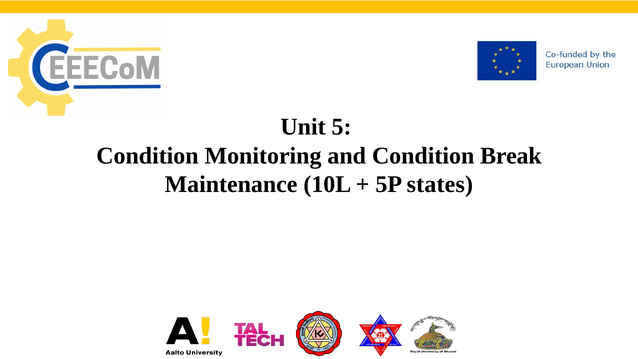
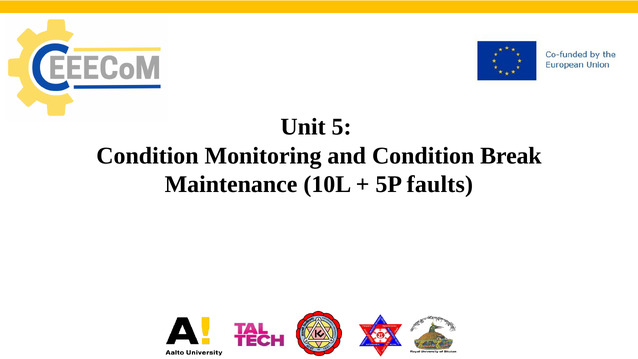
states: states -> faults
